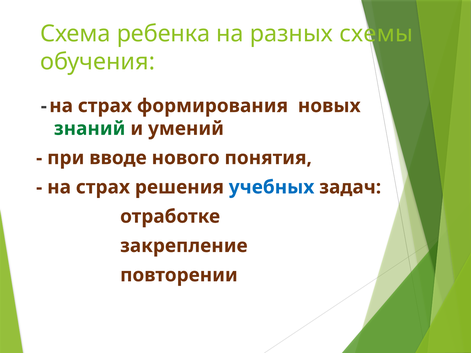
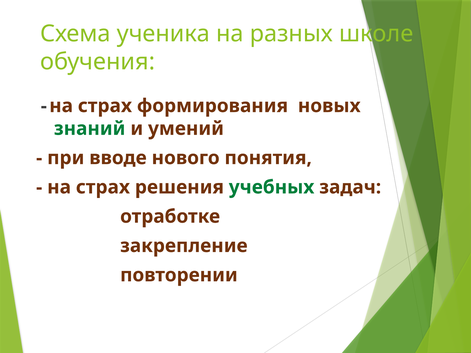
ребенка: ребенка -> ученика
схемы: схемы -> школе
учебных colour: blue -> green
